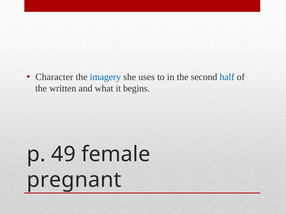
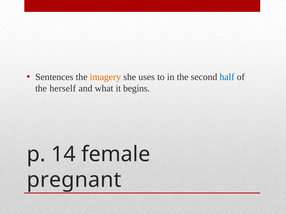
Character: Character -> Sentences
imagery colour: blue -> orange
written: written -> herself
49: 49 -> 14
